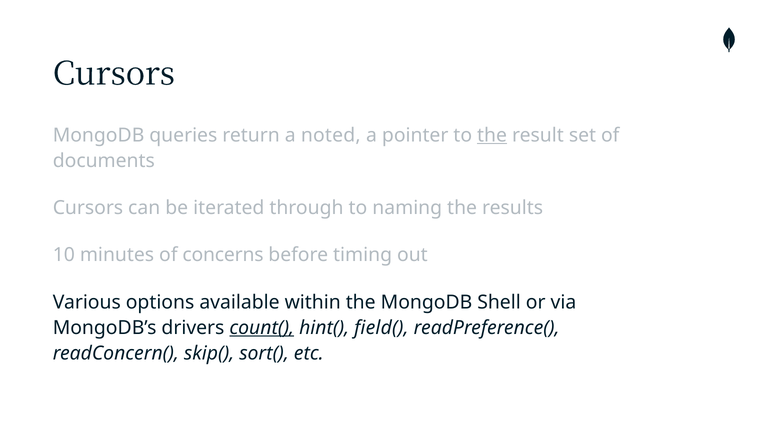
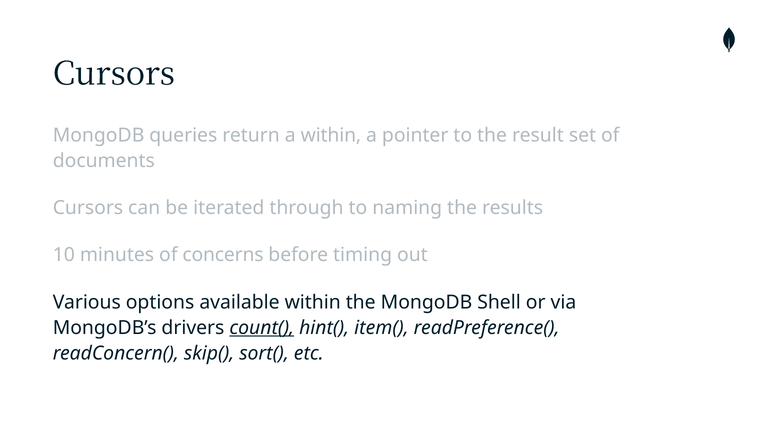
a noted: noted -> within
the at (492, 135) underline: present -> none
field(: field( -> item(
